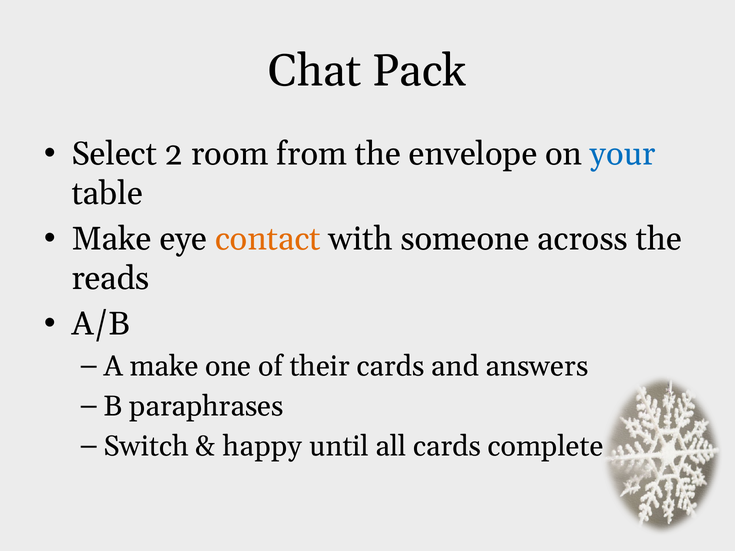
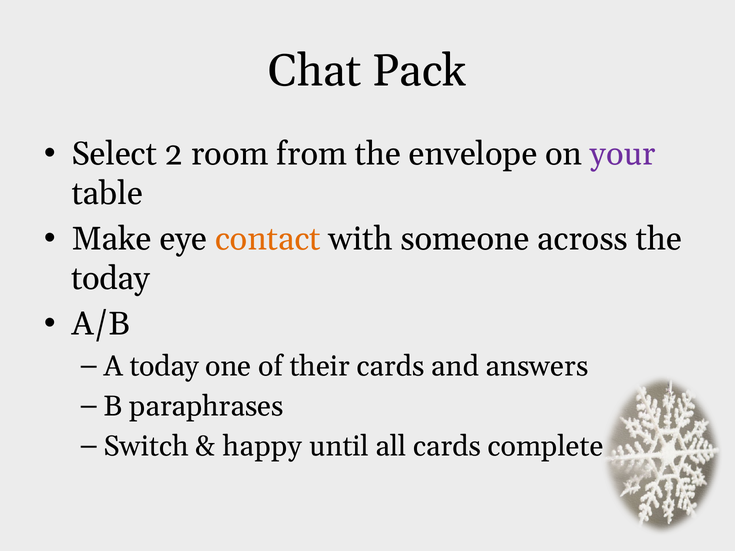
your colour: blue -> purple
reads at (110, 278): reads -> today
A make: make -> today
